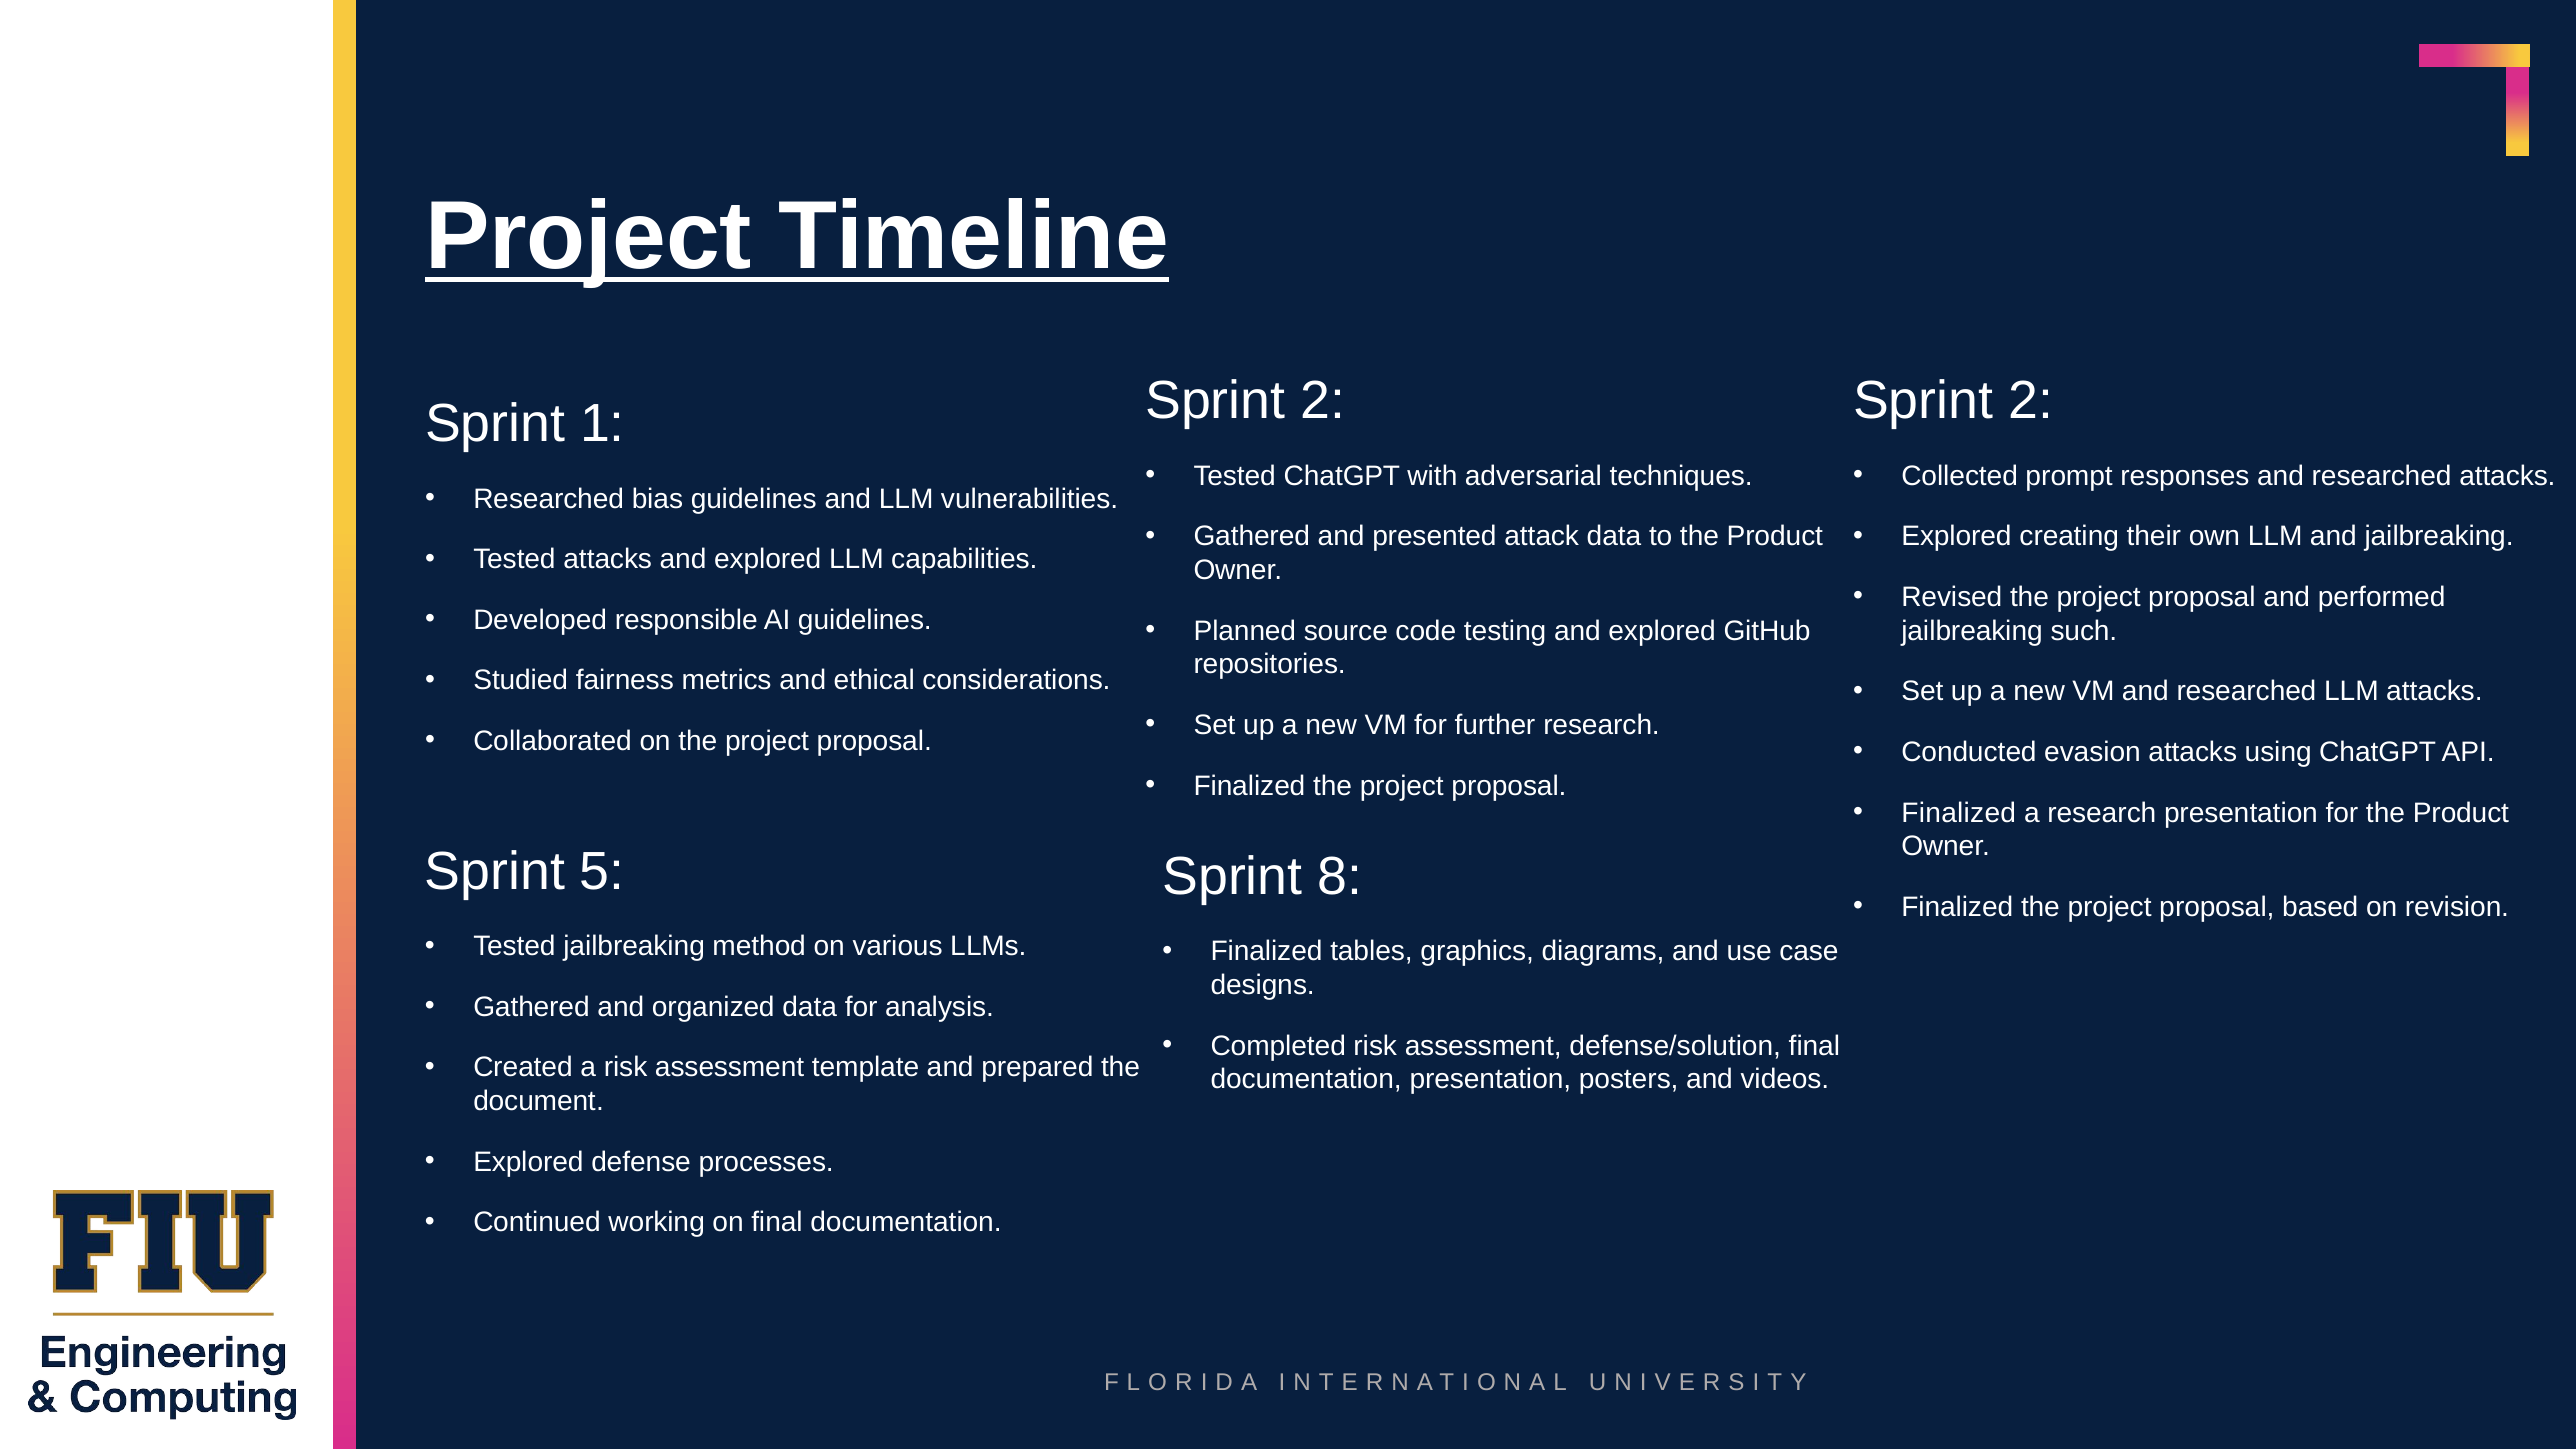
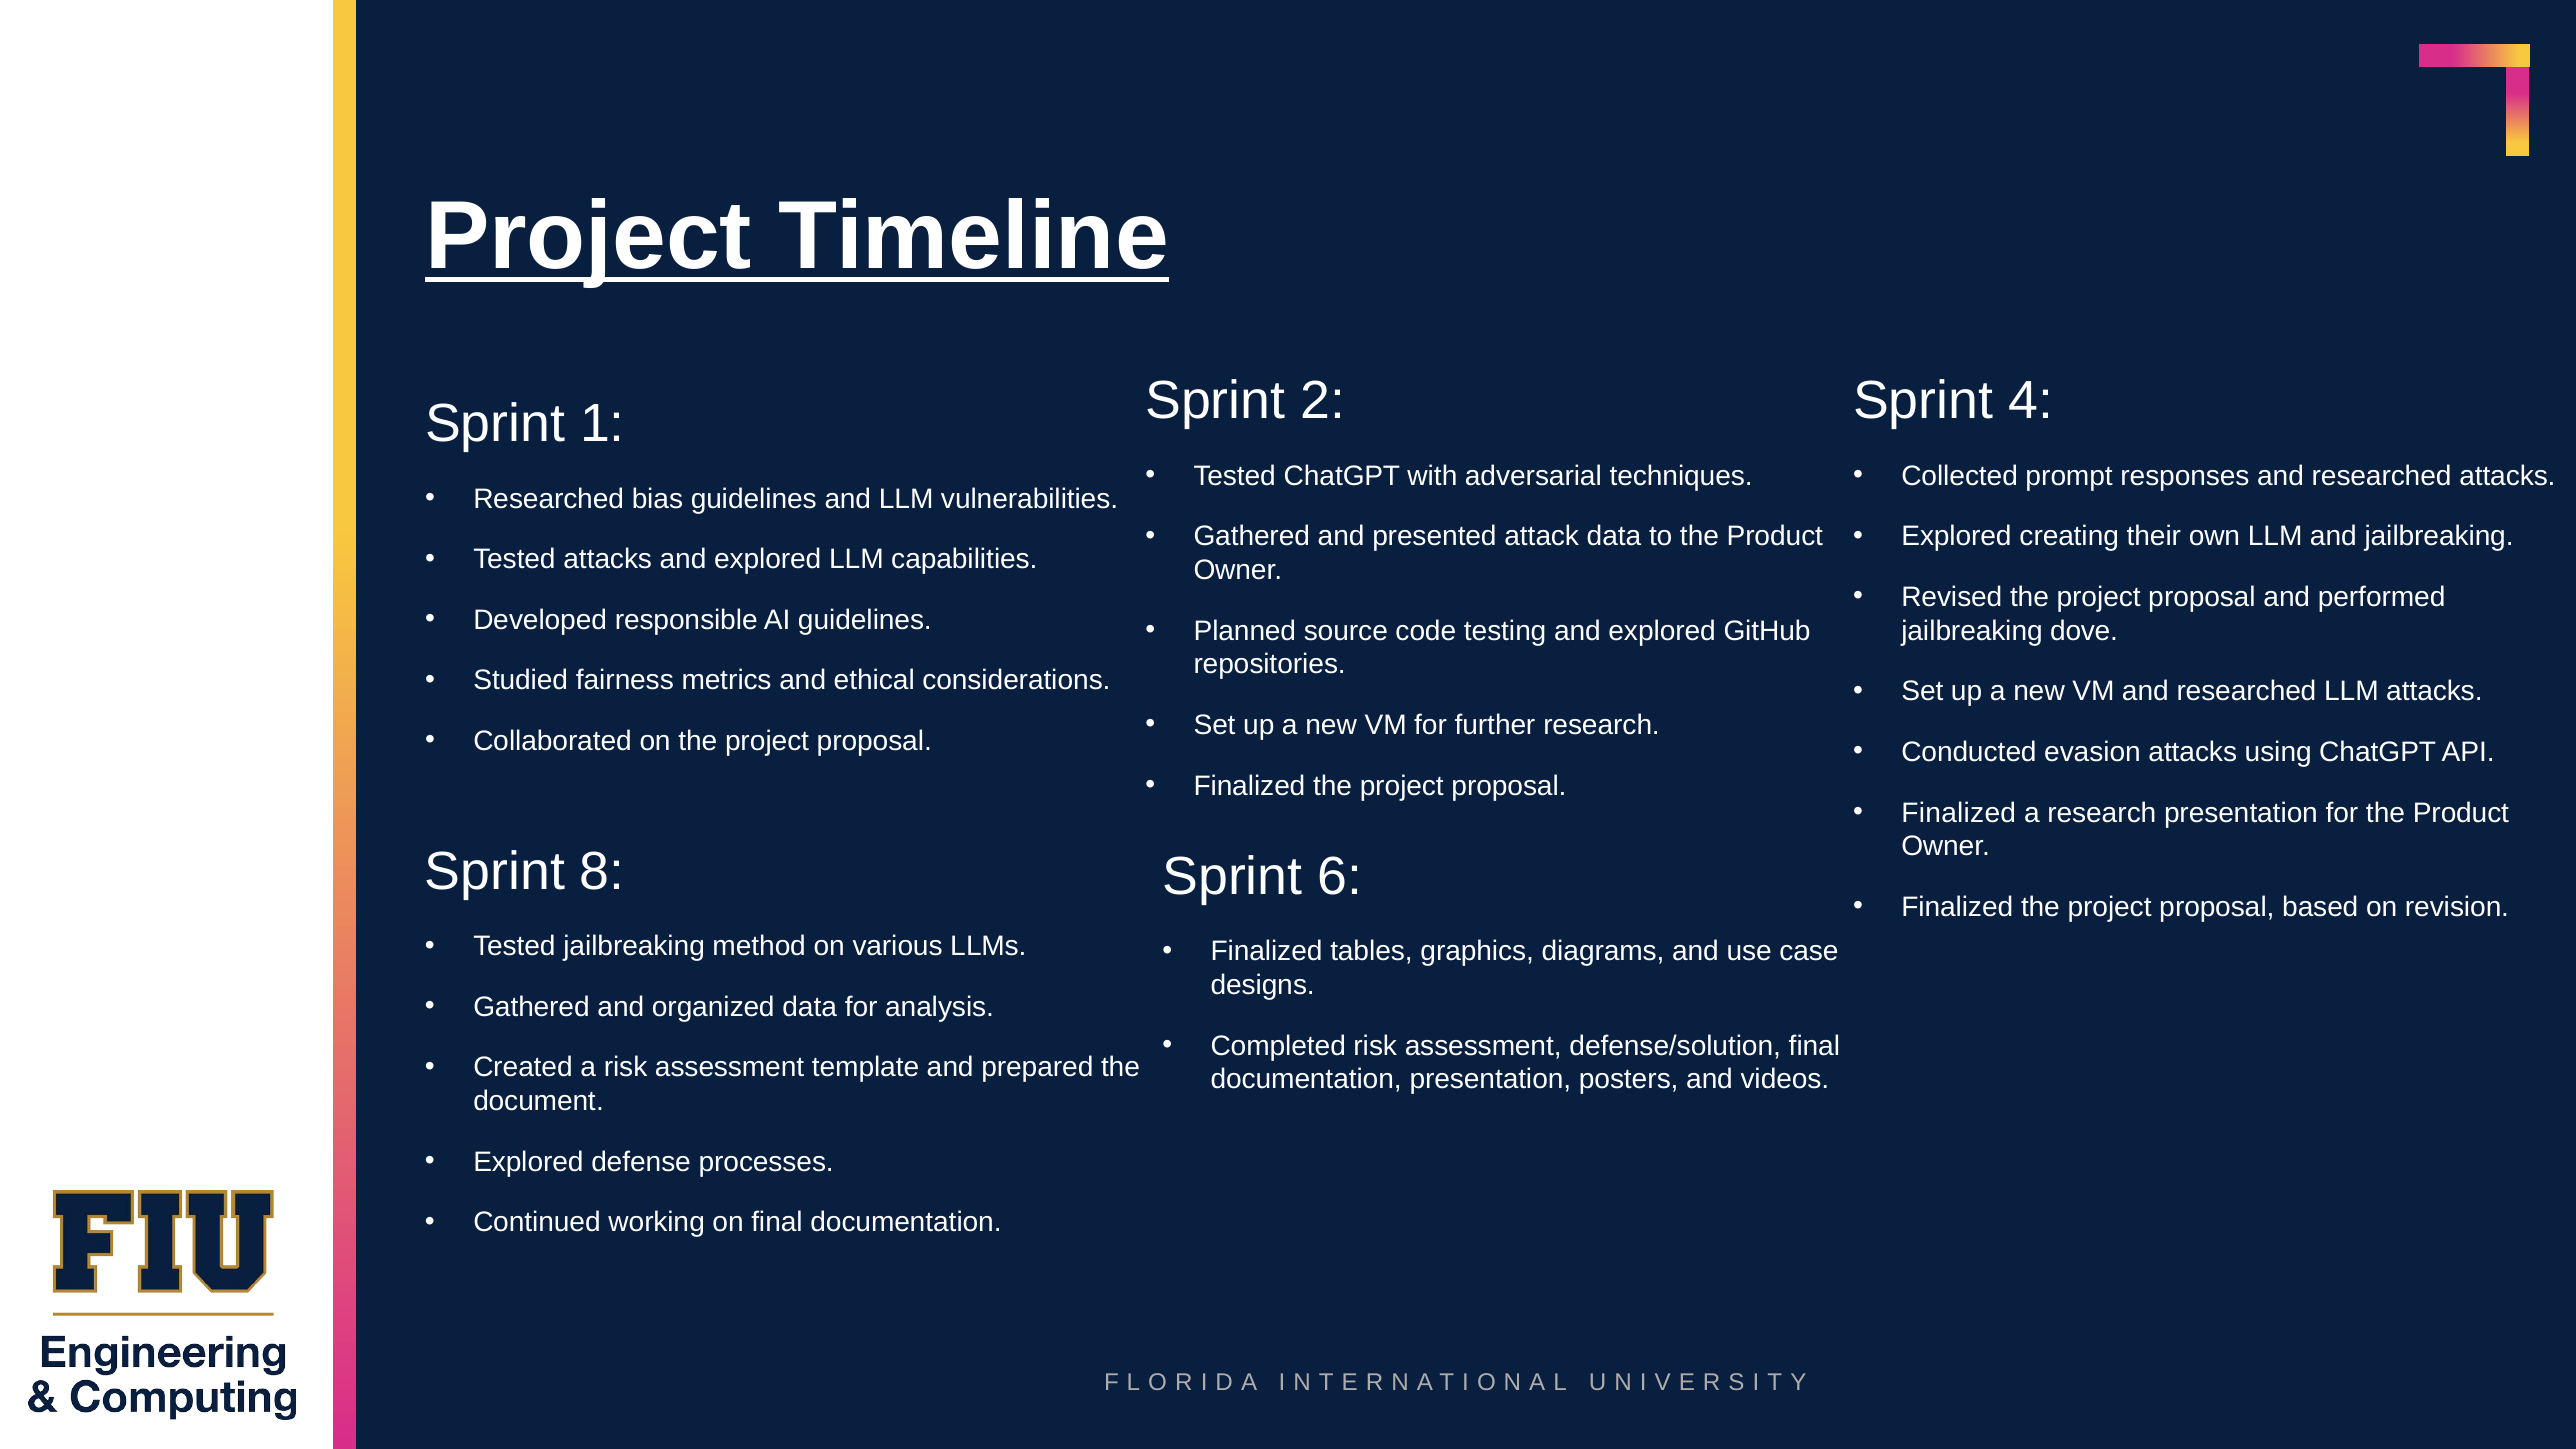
2 at (2031, 401): 2 -> 4
such: such -> dove
5: 5 -> 8
8: 8 -> 6
